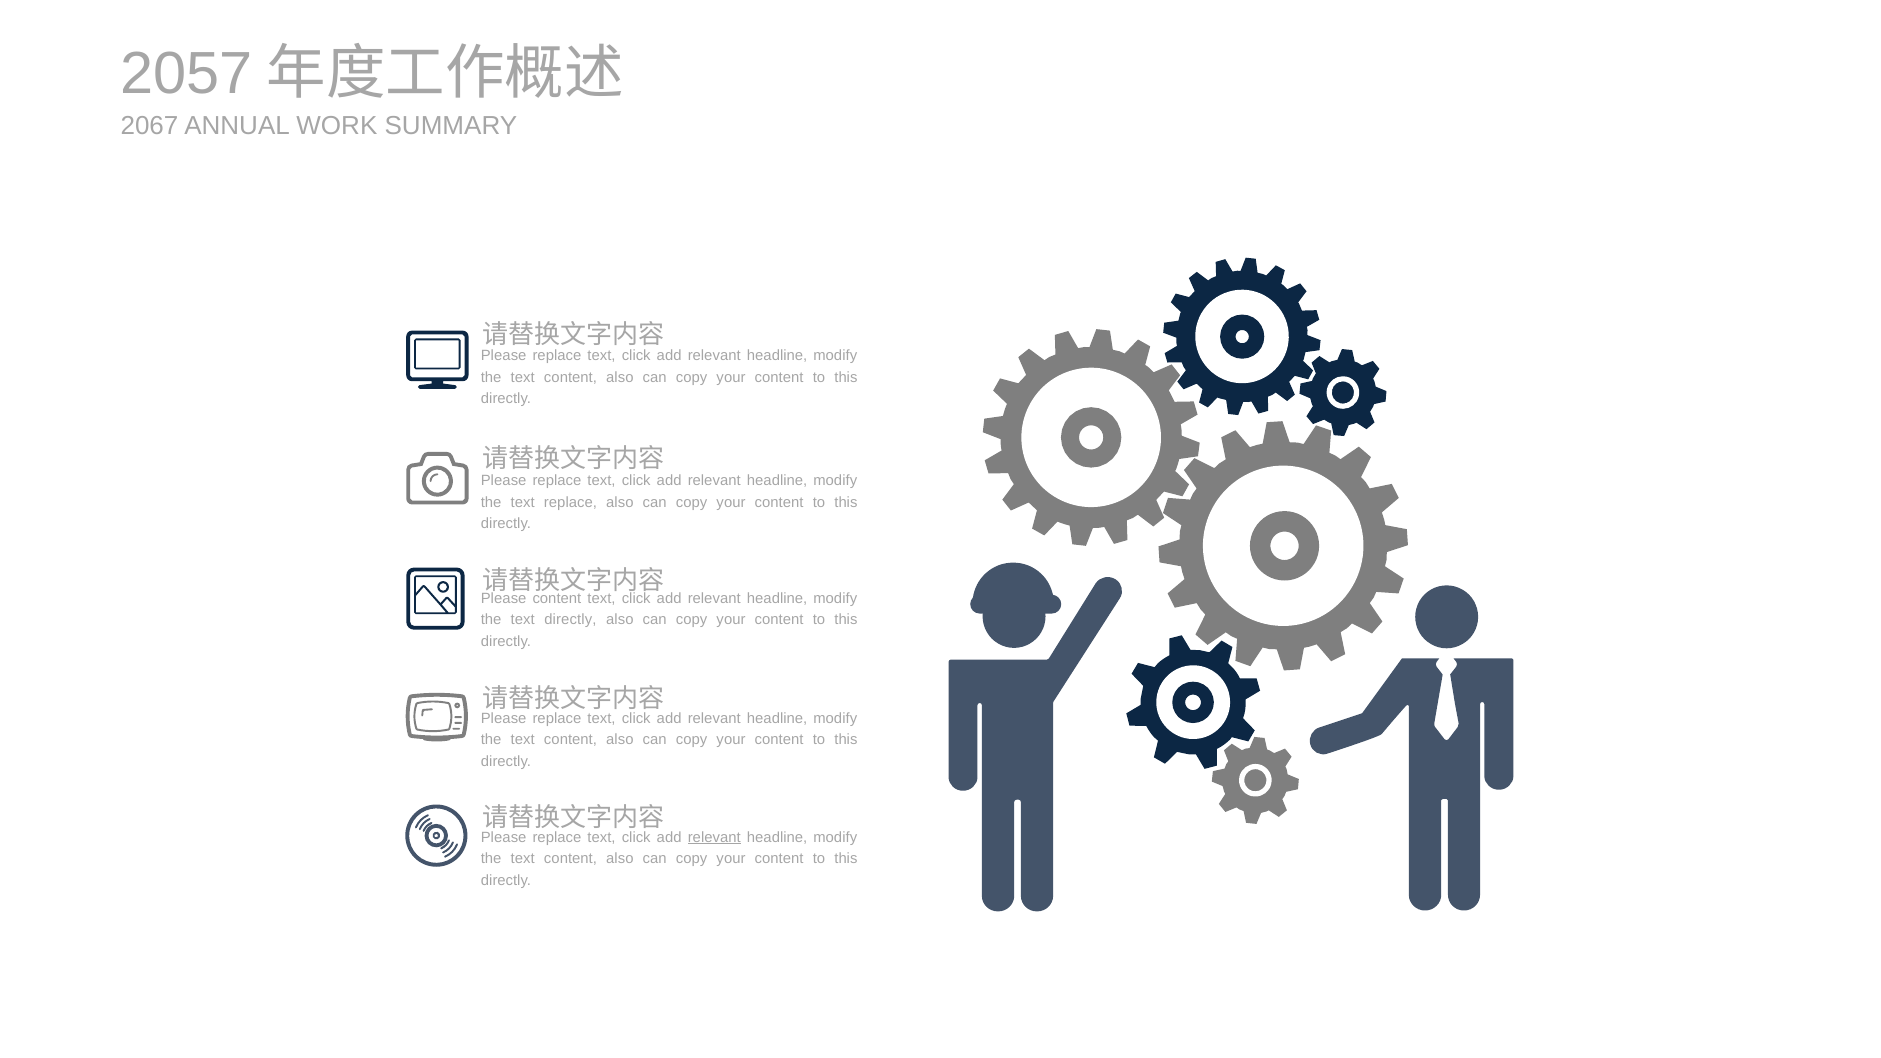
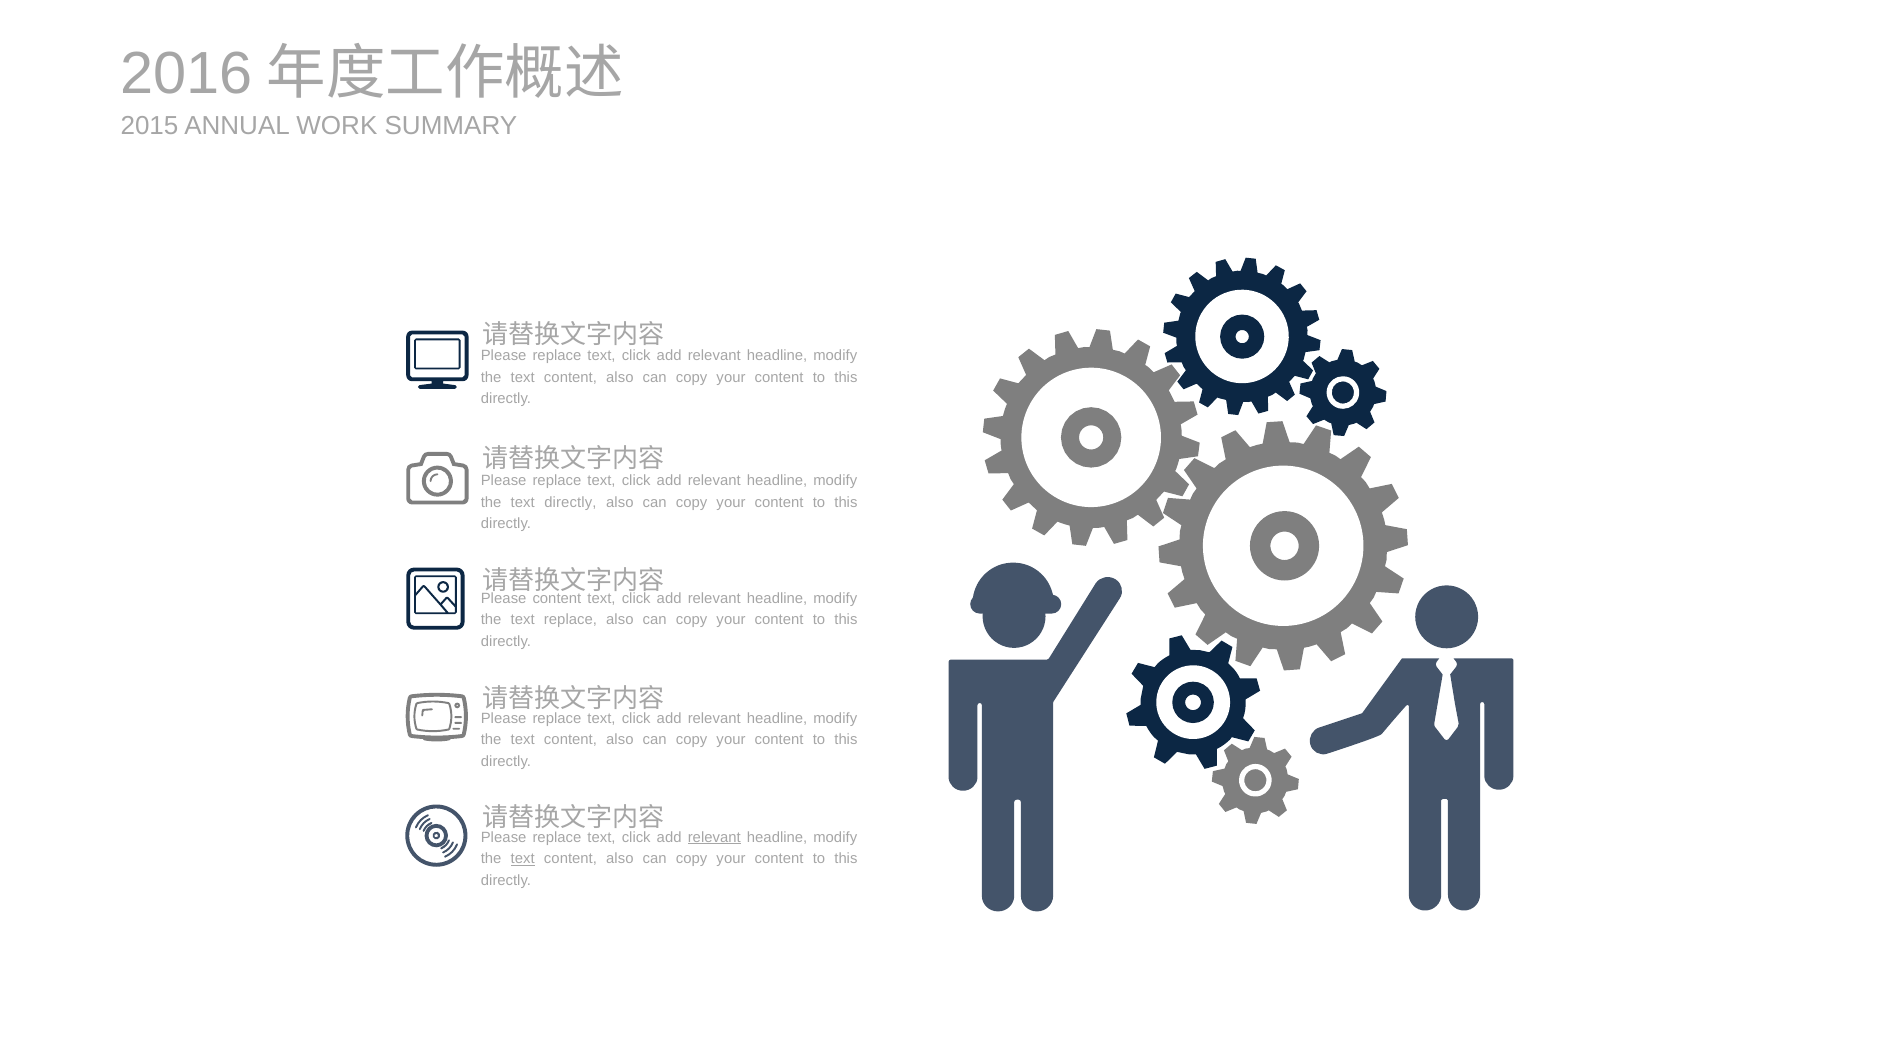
2057: 2057 -> 2016
2067: 2067 -> 2015
text replace: replace -> directly
text directly: directly -> replace
text at (523, 859) underline: none -> present
